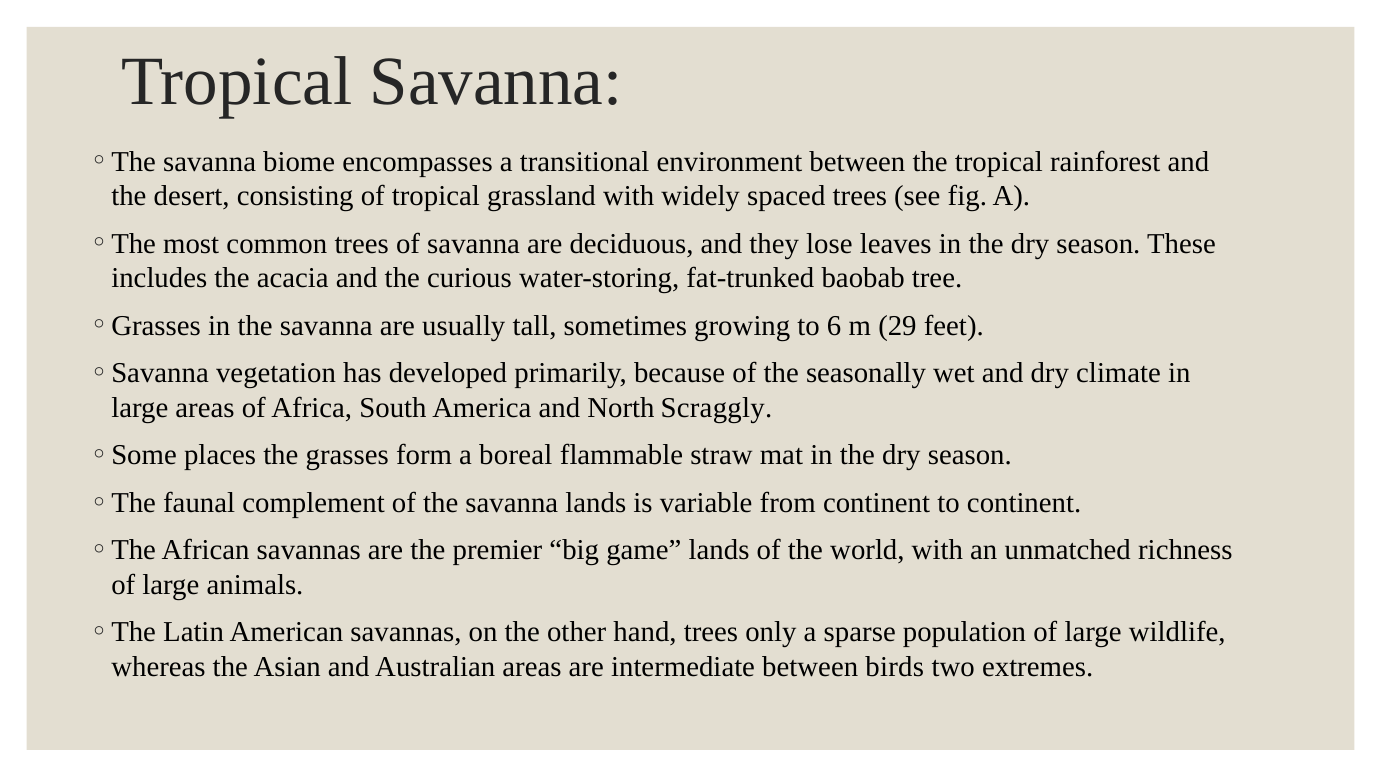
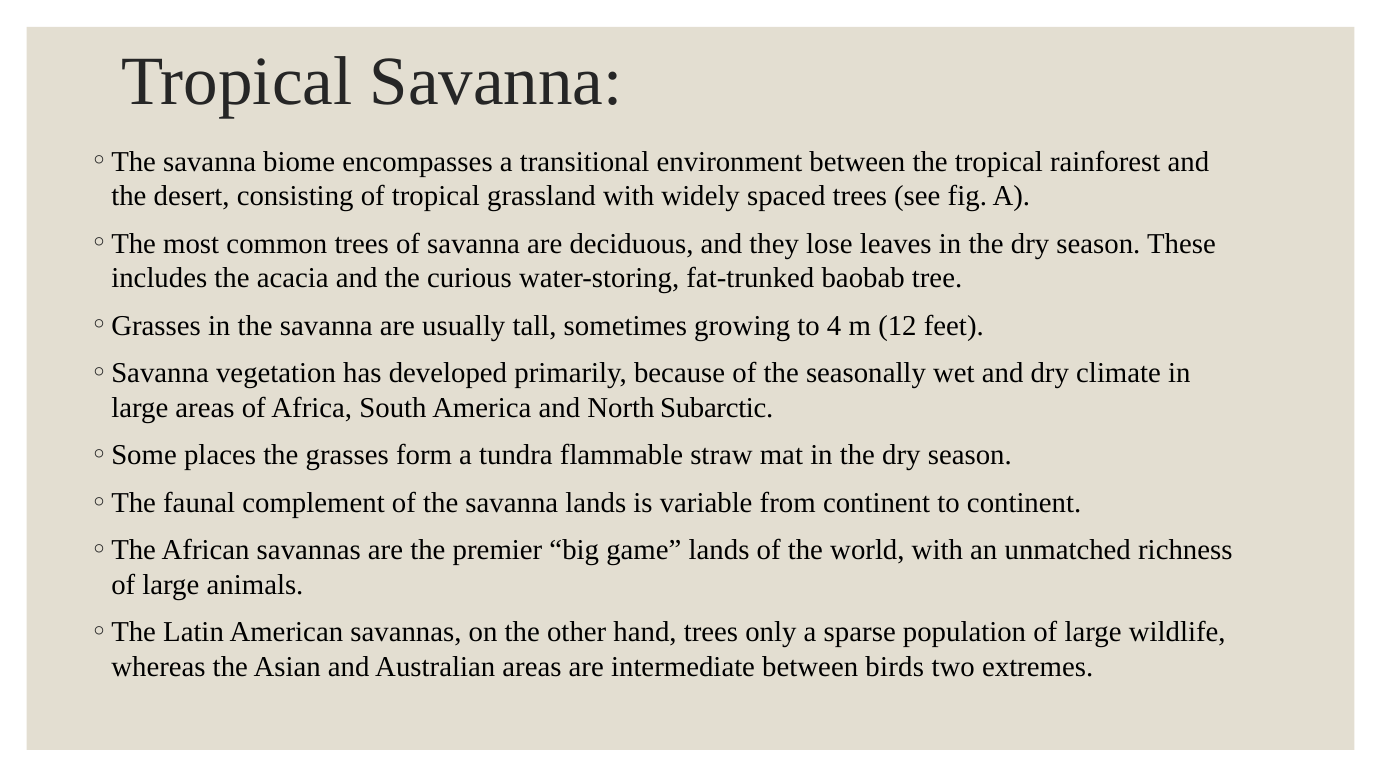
6: 6 -> 4
29: 29 -> 12
Scraggly: Scraggly -> Subarctic
boreal: boreal -> tundra
